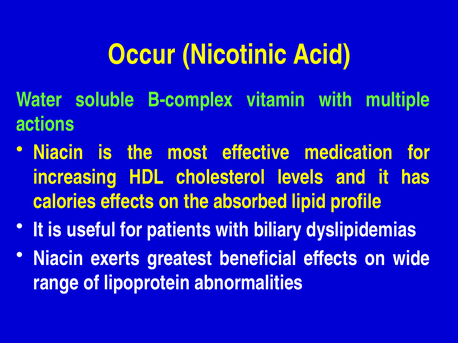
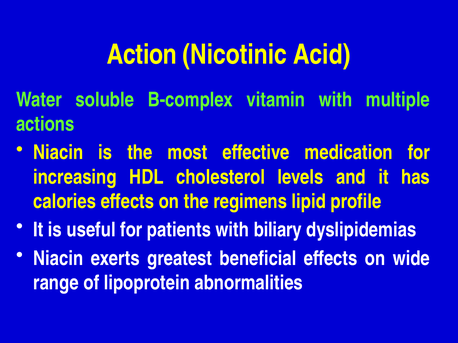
Occur: Occur -> Action
absorbed: absorbed -> regimens
